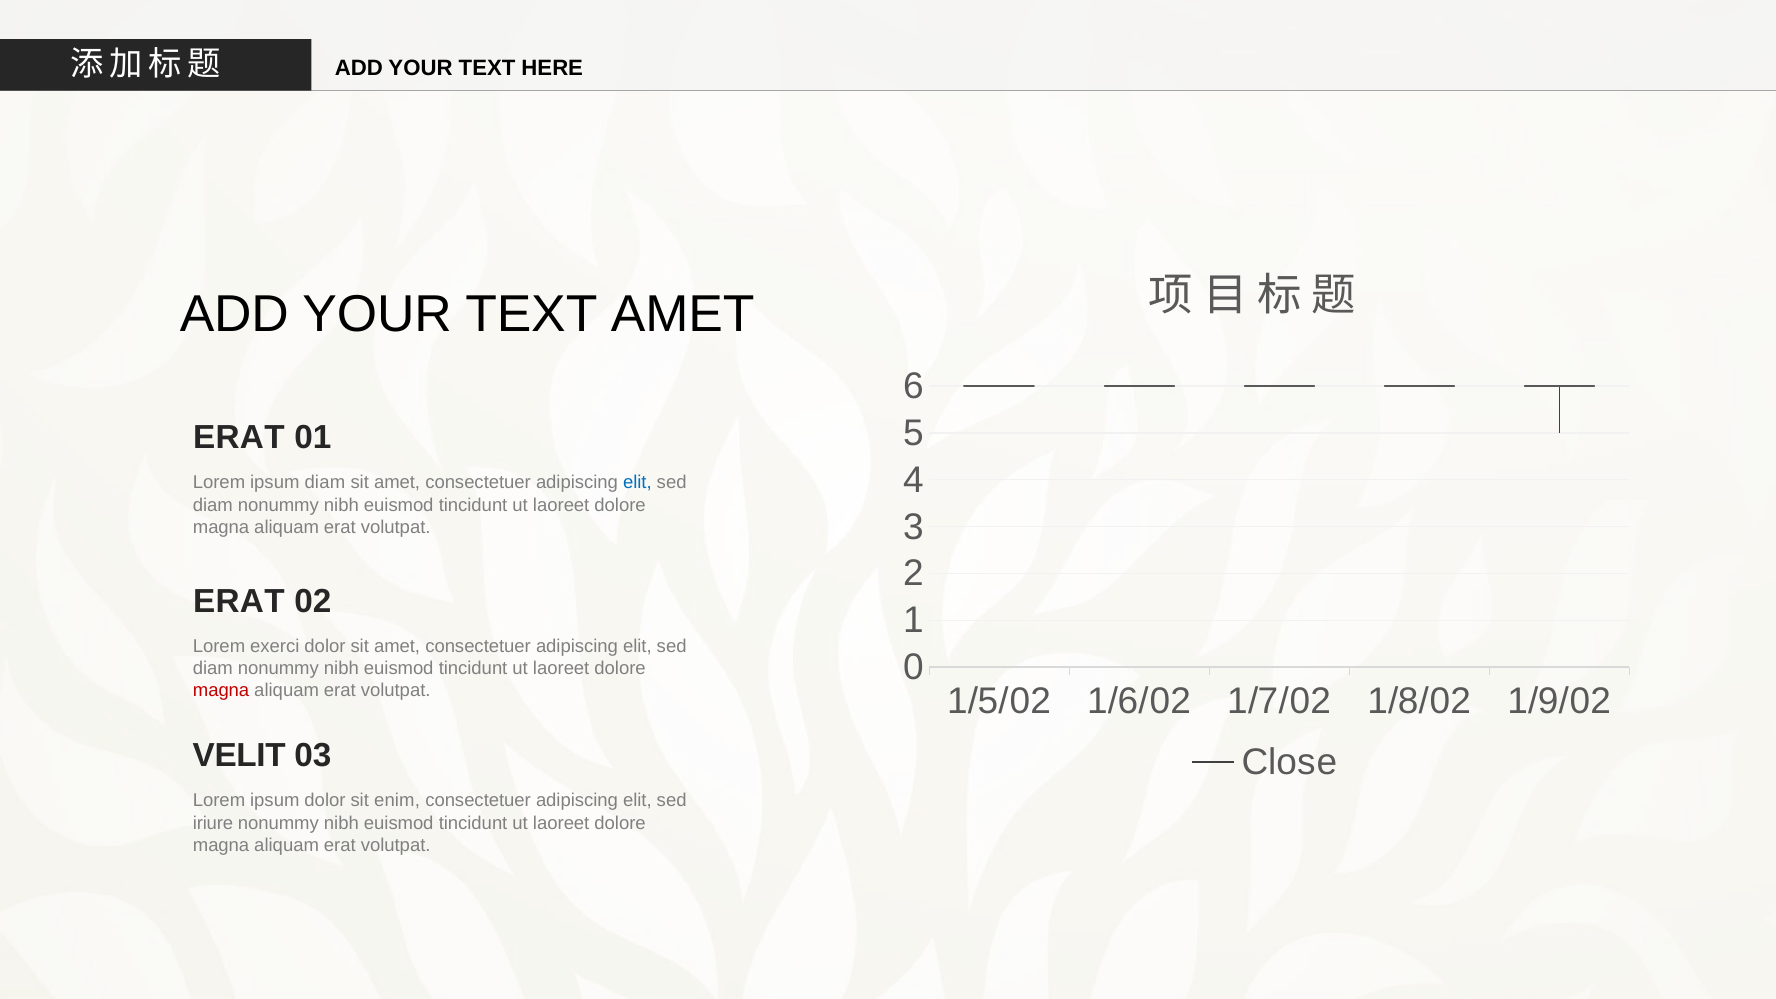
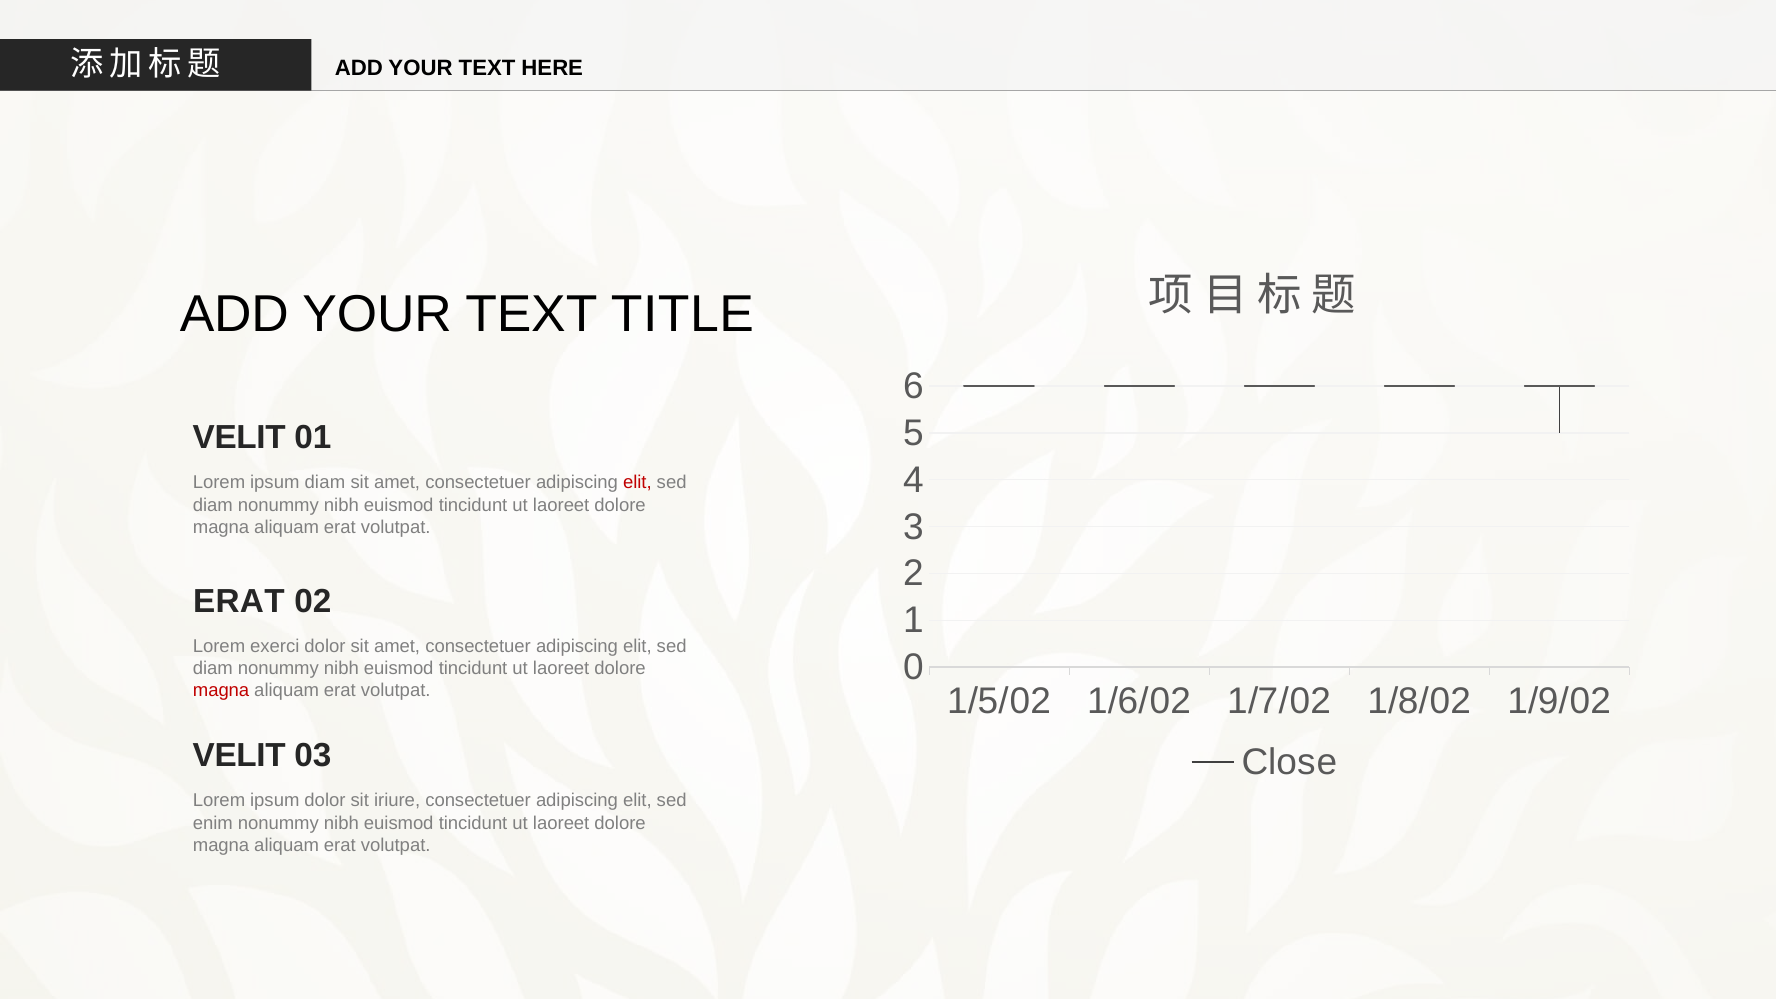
TEXT AMET: AMET -> TITLE
ERAT at (239, 438): ERAT -> VELIT
elit at (637, 483) colour: blue -> red
enim: enim -> iriure
iriure: iriure -> enim
